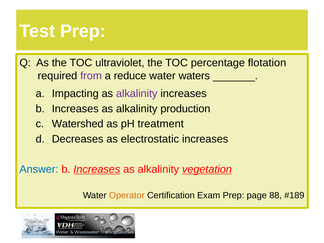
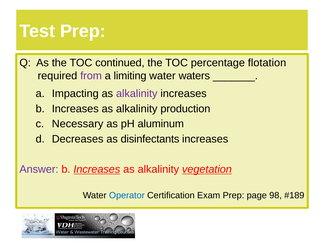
ultraviolet: ultraviolet -> continued
reduce: reduce -> limiting
Watershed: Watershed -> Necessary
treatment: treatment -> aluminum
electrostatic: electrostatic -> disinfectants
Answer colour: blue -> purple
Operator colour: orange -> blue
88: 88 -> 98
